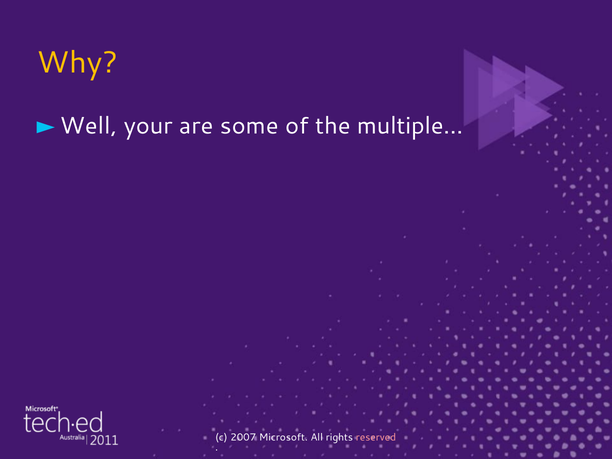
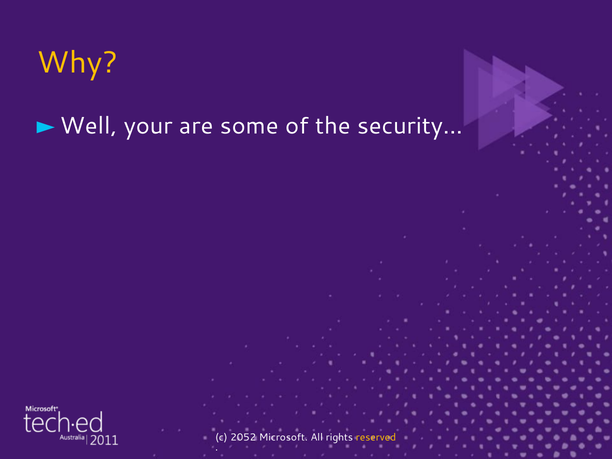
multiple…: multiple… -> security…
2007: 2007 -> 2052
reserved colour: pink -> yellow
